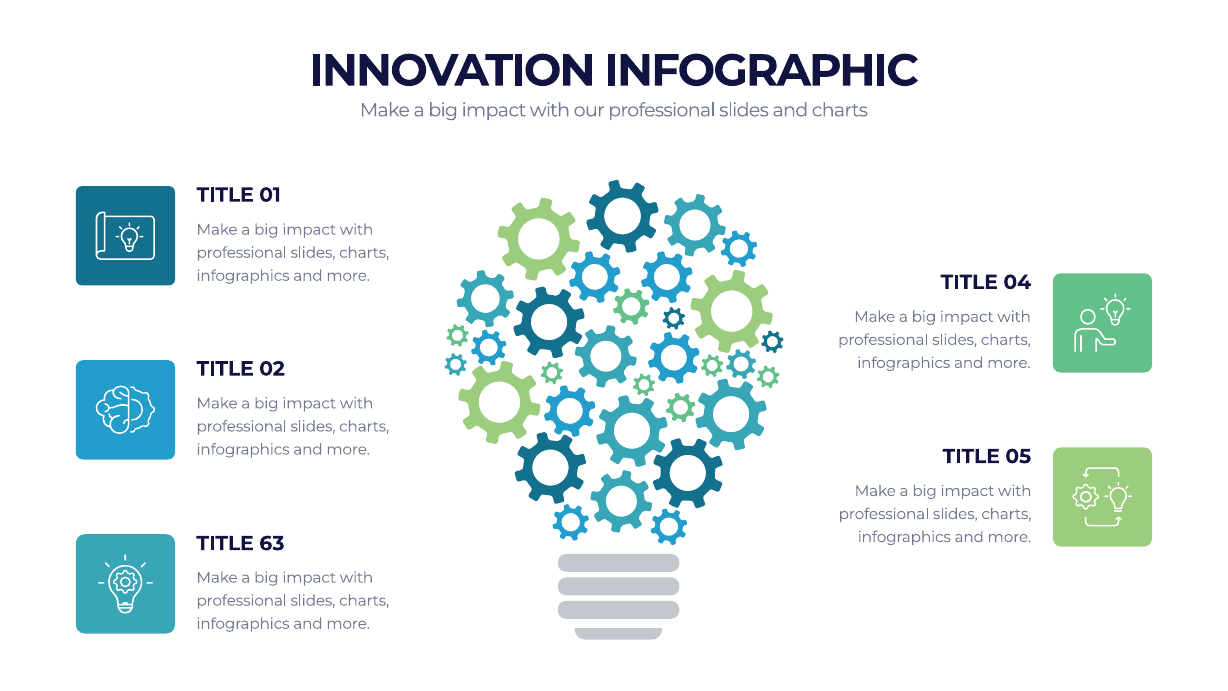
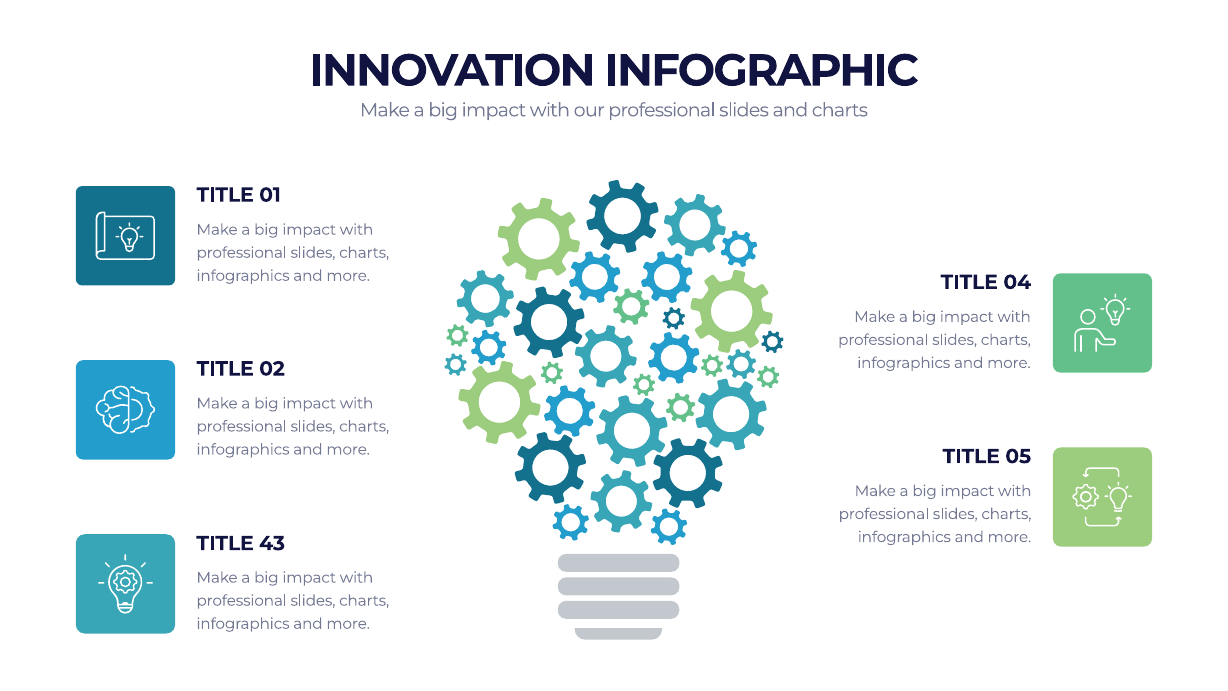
63: 63 -> 43
